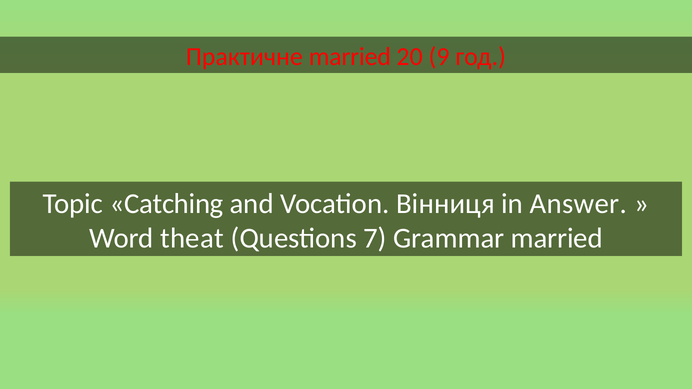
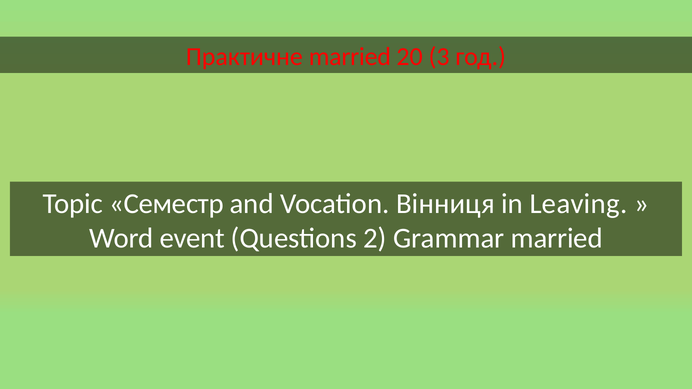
9: 9 -> 3
Catching: Catching -> Семестр
Answer: Answer -> Leaving
theat: theat -> event
7: 7 -> 2
